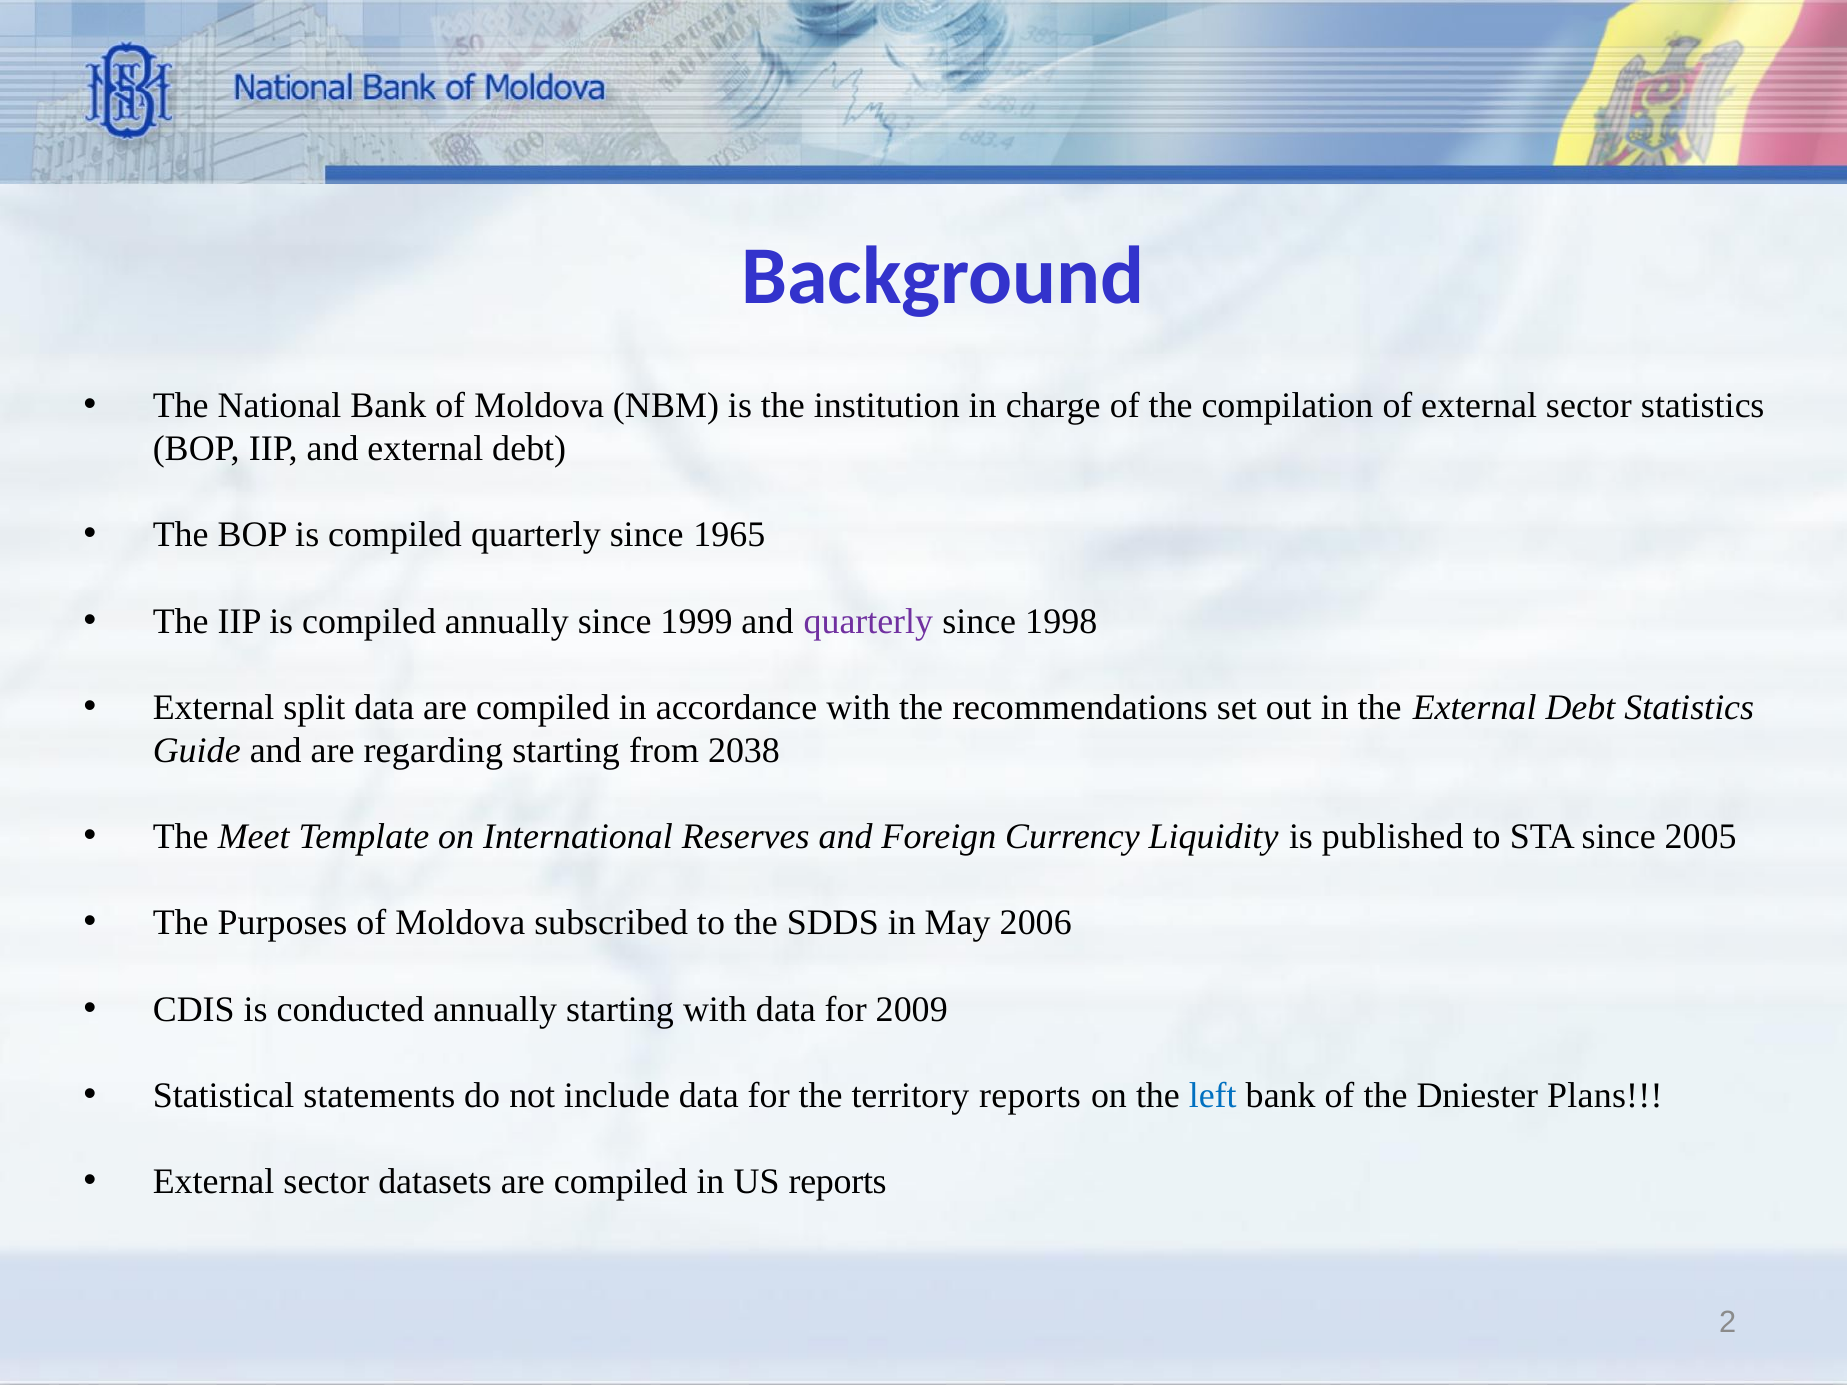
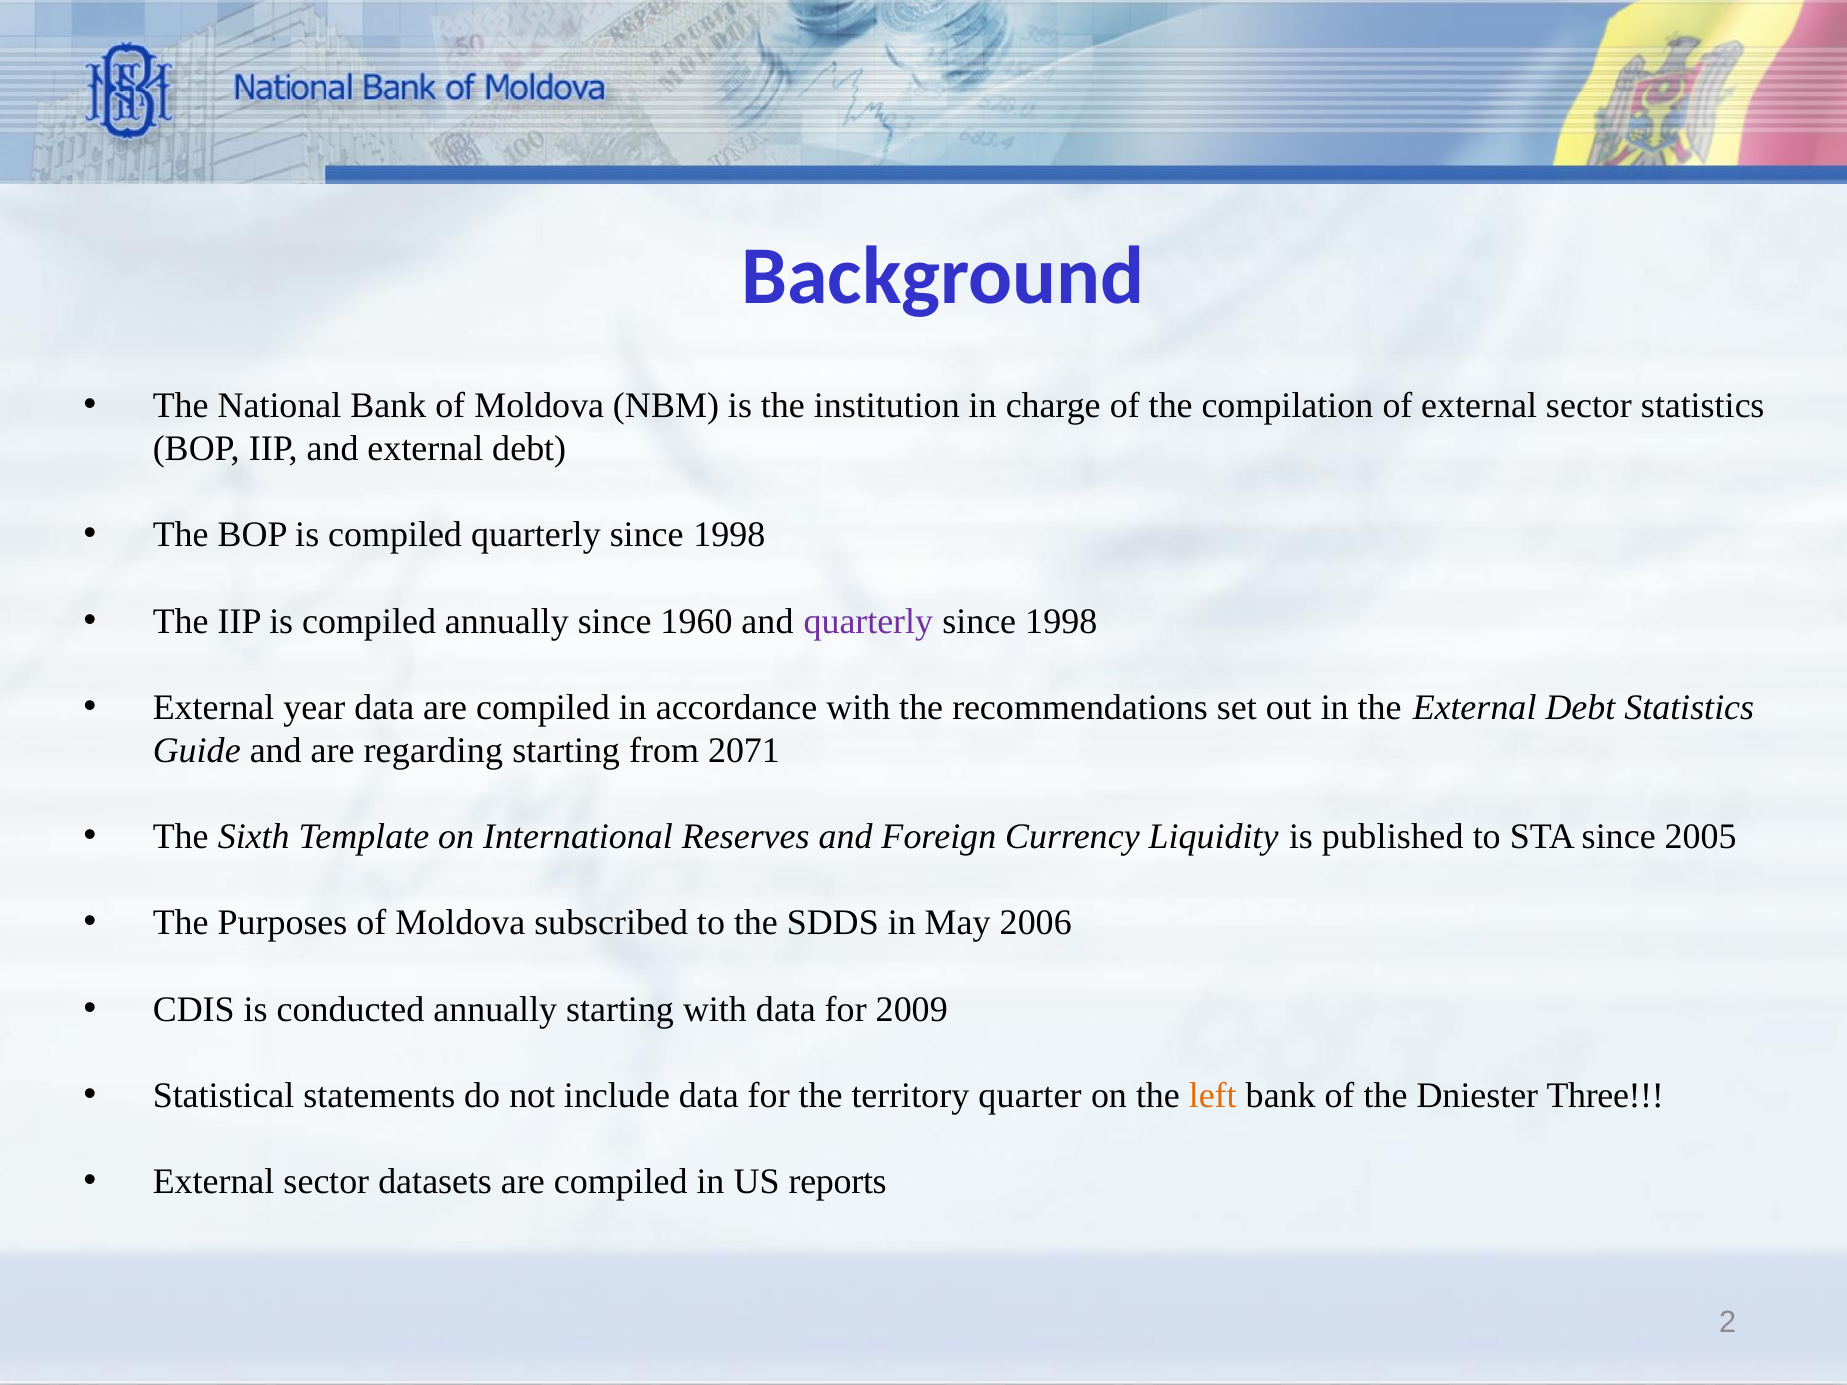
compiled quarterly since 1965: 1965 -> 1998
1999: 1999 -> 1960
split: split -> year
2038: 2038 -> 2071
Meet: Meet -> Sixth
territory reports: reports -> quarter
left colour: blue -> orange
Plans: Plans -> Three
